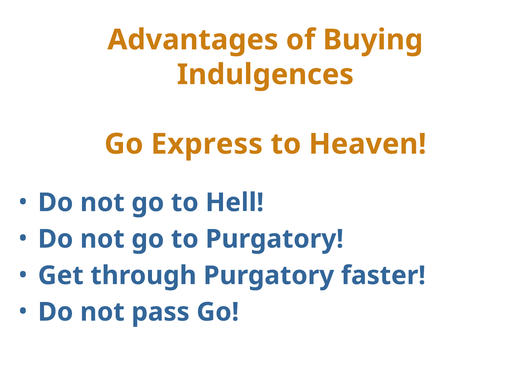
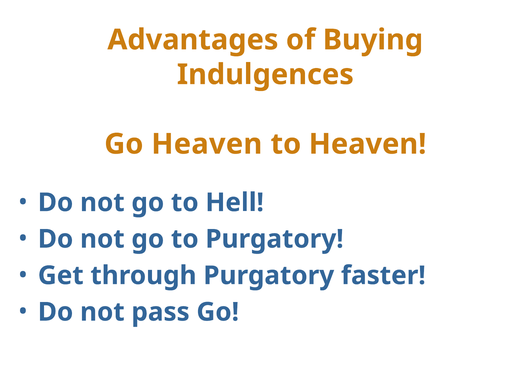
Go Express: Express -> Heaven
